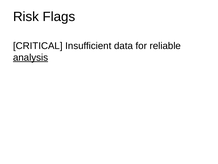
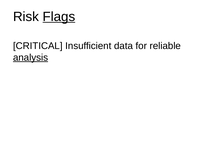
Flags underline: none -> present
